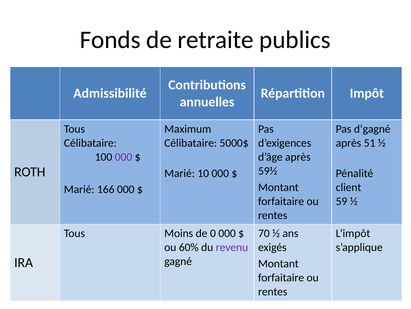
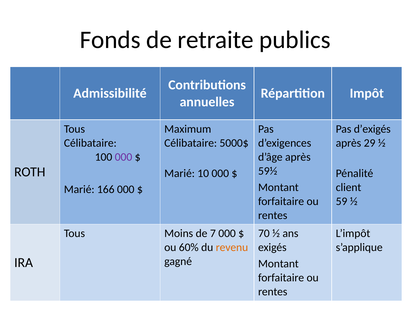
d’gagné: d’gagné -> d’exigés
51: 51 -> 29
0: 0 -> 7
revenu colour: purple -> orange
